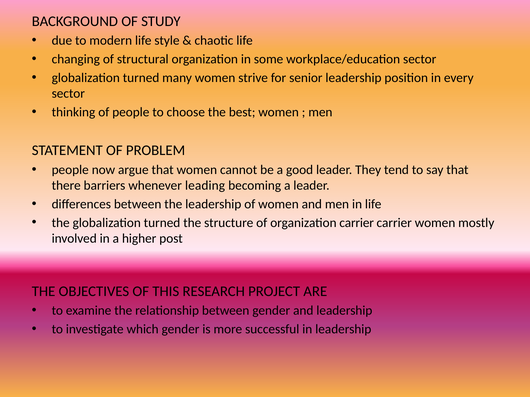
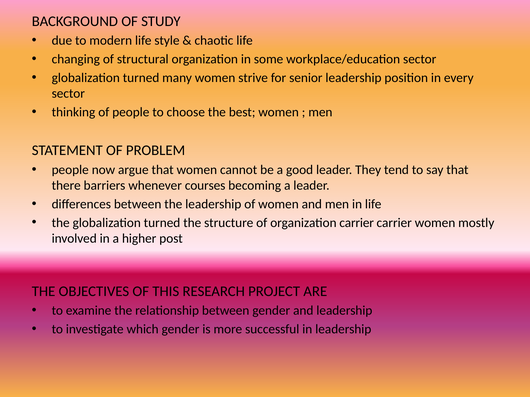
leading: leading -> courses
